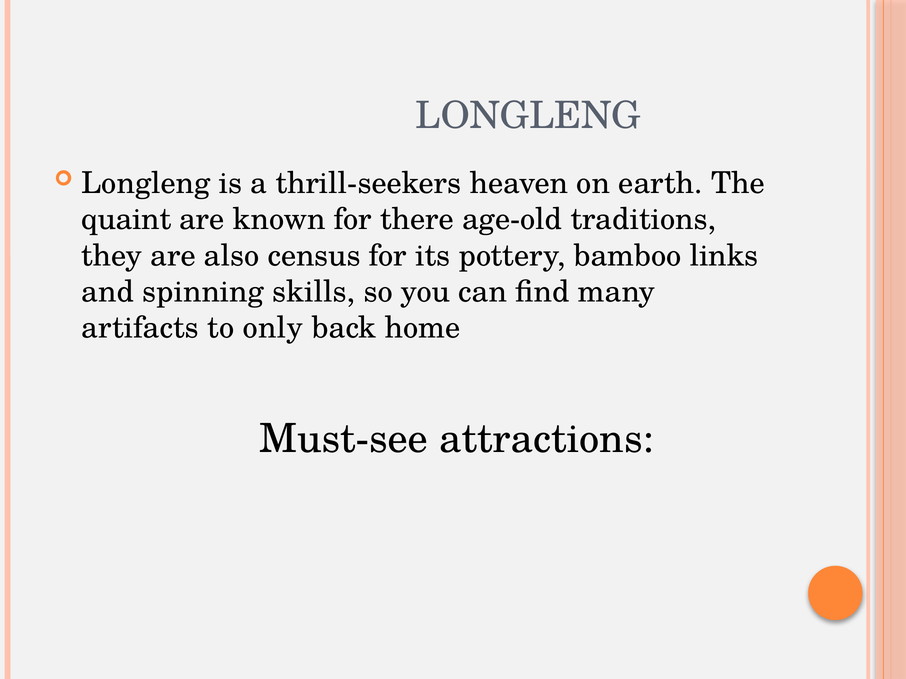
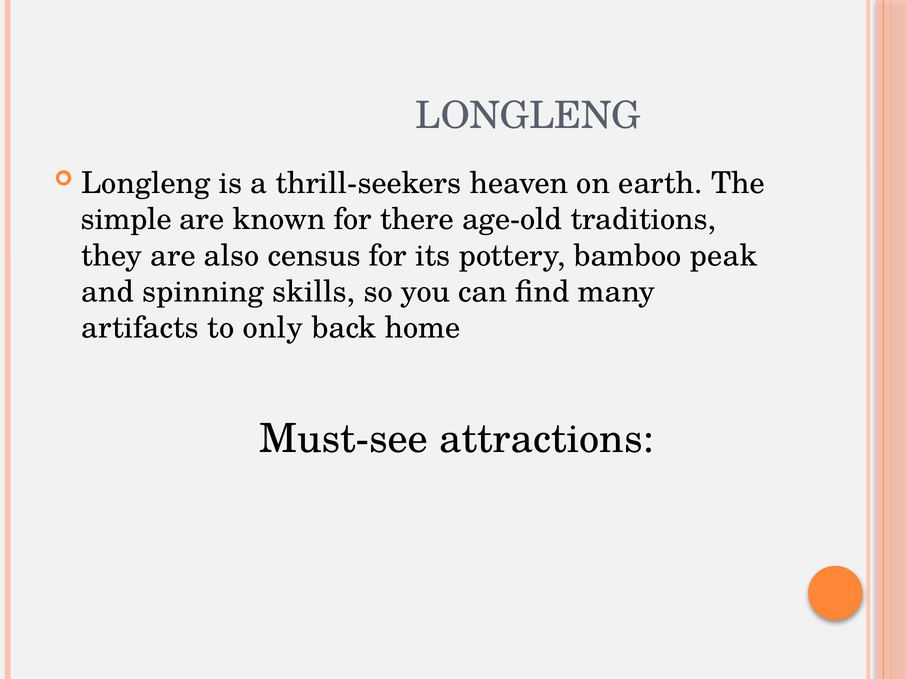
quaint: quaint -> simple
links: links -> peak
